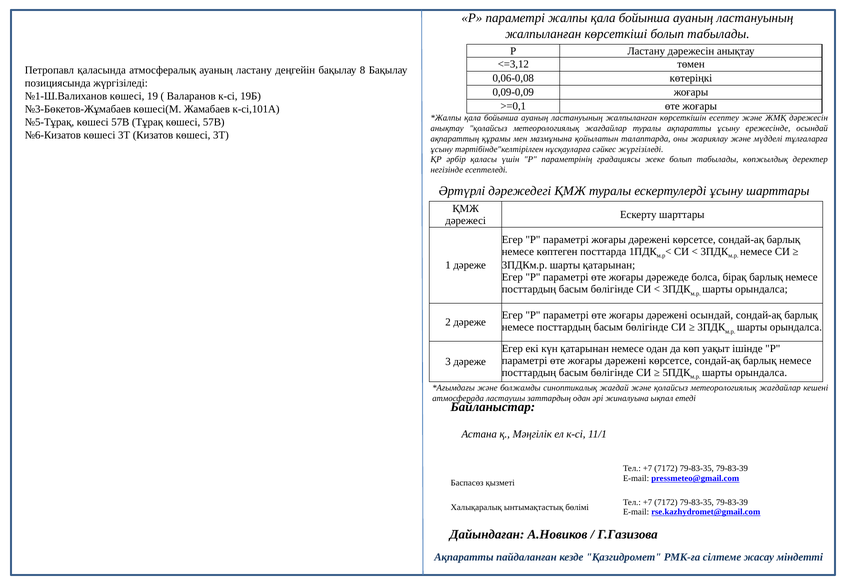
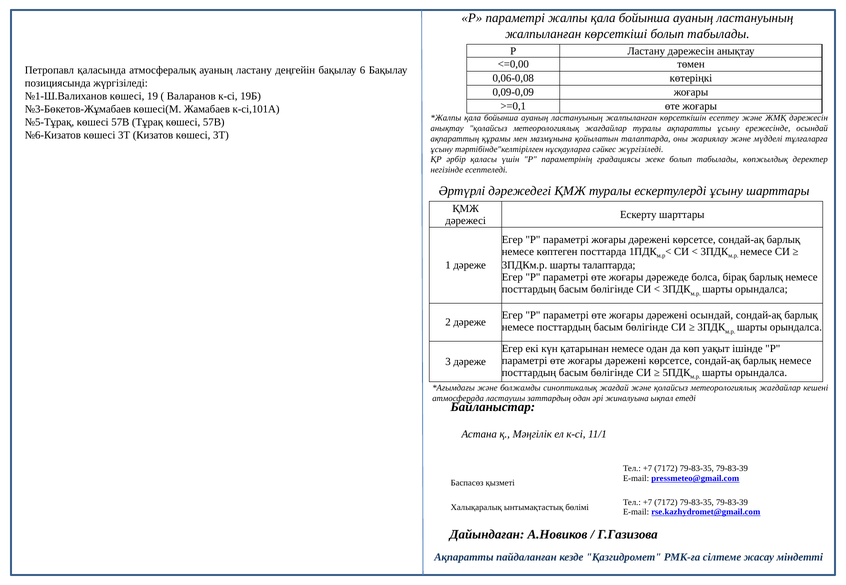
<=3,12: <=3,12 -> <=0,00
8: 8 -> 6
шарты қатарынан: қатарынан -> талаптарда
